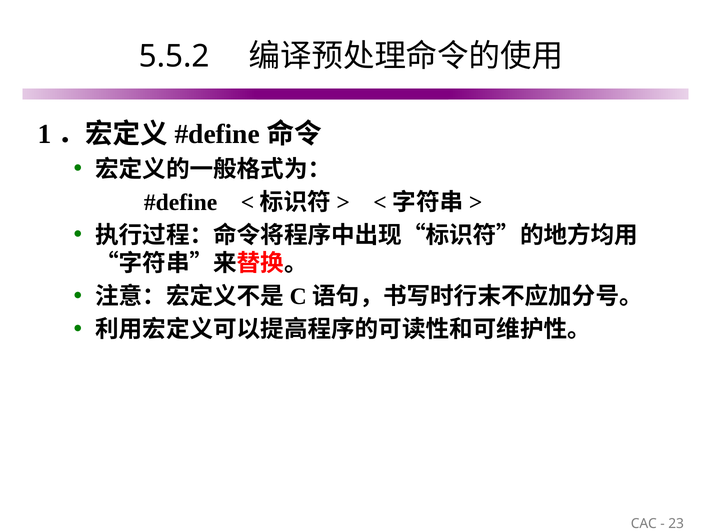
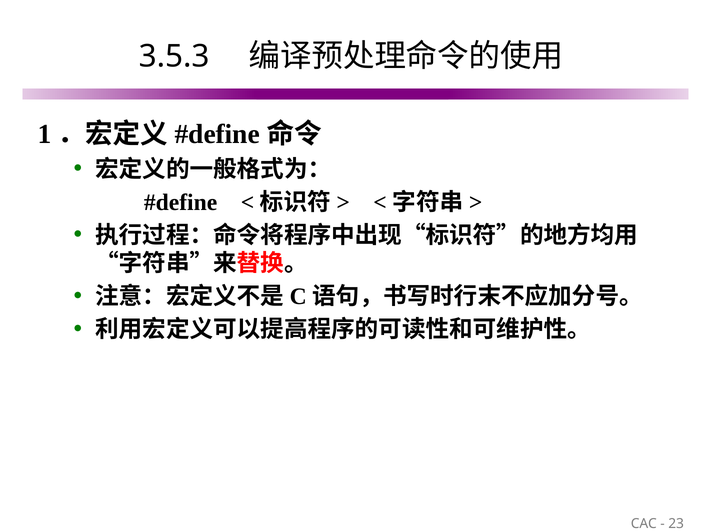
5.5.2: 5.5.2 -> 3.5.3
